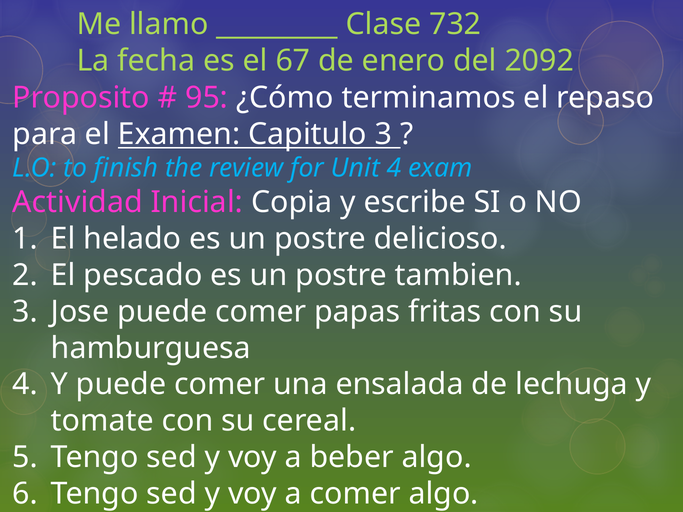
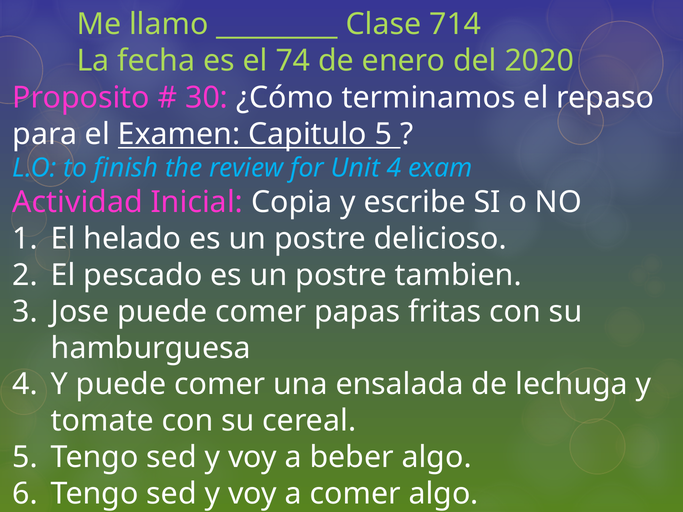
732: 732 -> 714
67: 67 -> 74
2092: 2092 -> 2020
95: 95 -> 30
Capitulo 3: 3 -> 5
